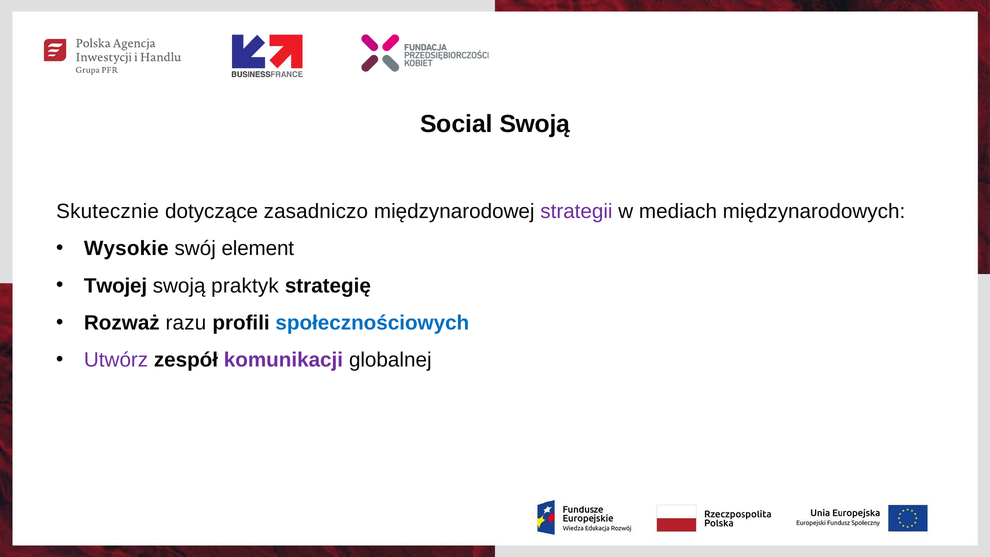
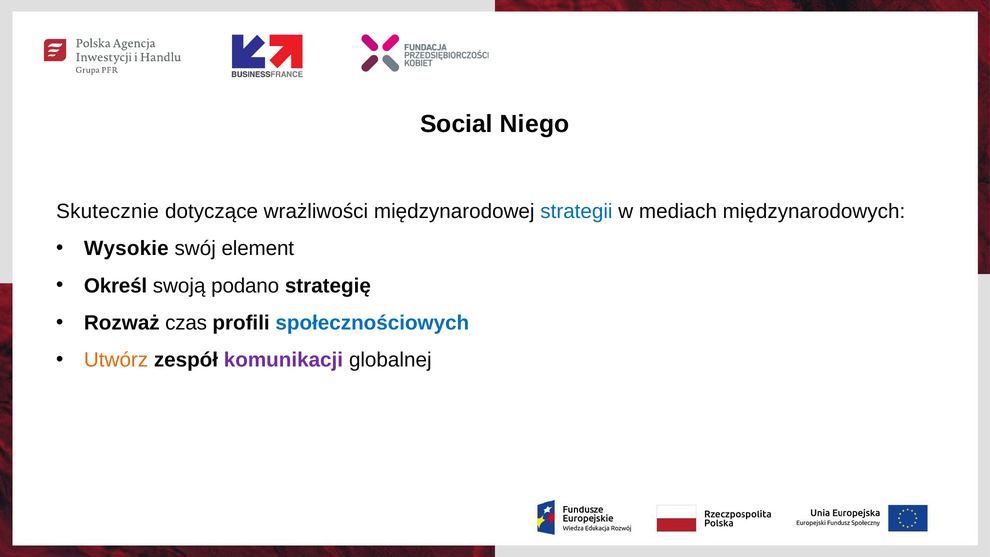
Social Swoją: Swoją -> Niego
zasadniczo: zasadniczo -> wrażliwości
strategii colour: purple -> blue
Twojej: Twojej -> Określ
praktyk: praktyk -> podano
razu: razu -> czas
Utwórz colour: purple -> orange
